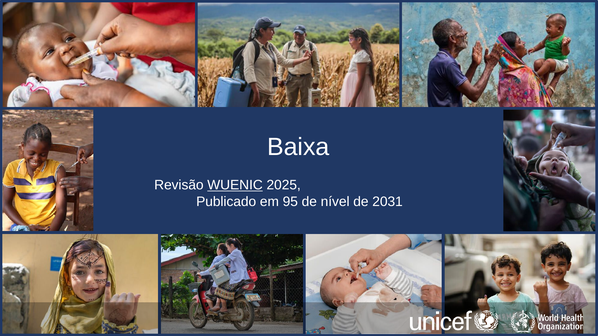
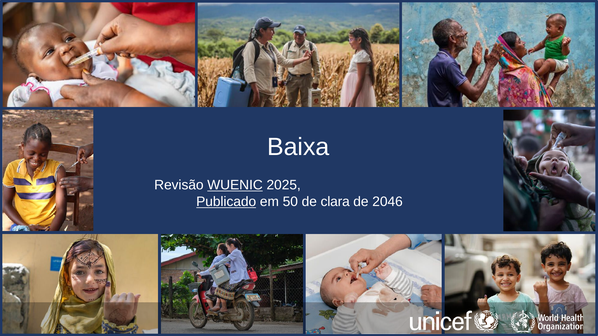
Publicado underline: none -> present
95: 95 -> 50
nível: nível -> clara
2031: 2031 -> 2046
